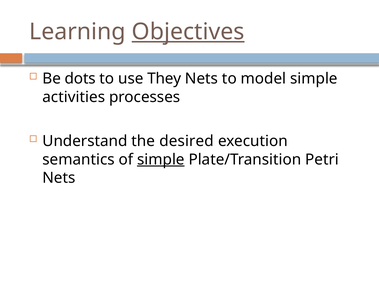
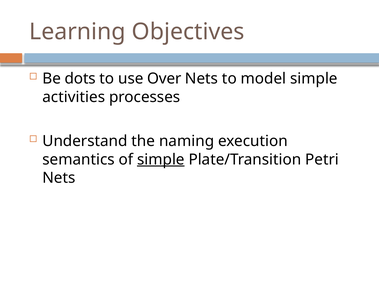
Objectives underline: present -> none
They: They -> Over
desired: desired -> naming
